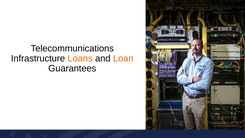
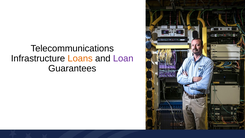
Loan colour: orange -> purple
